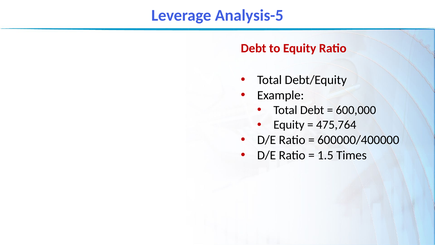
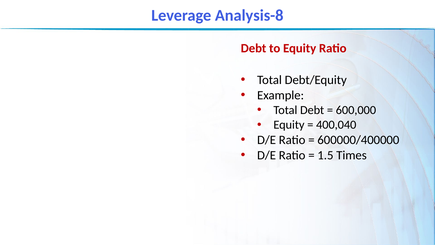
Analysis-5: Analysis-5 -> Analysis-8
475,764: 475,764 -> 400,040
